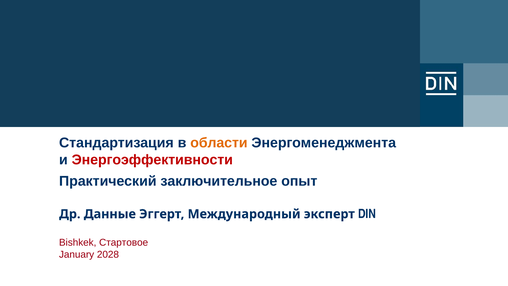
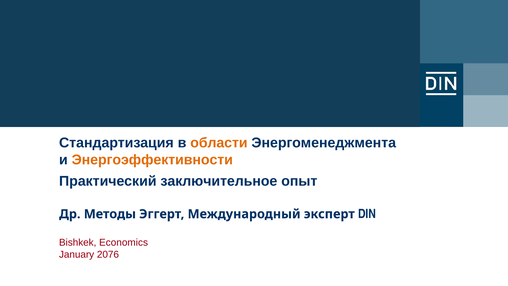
Энергоэффективности colour: red -> orange
Данные: Данные -> Методы
Стартовое: Стартовое -> Economics
2028: 2028 -> 2076
